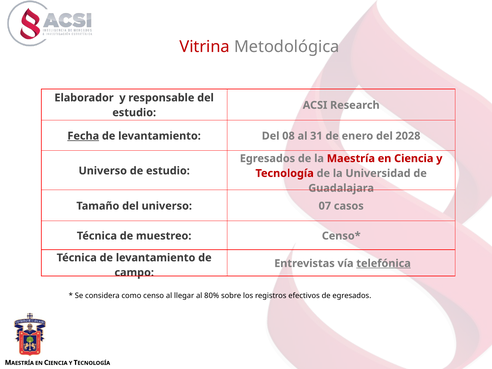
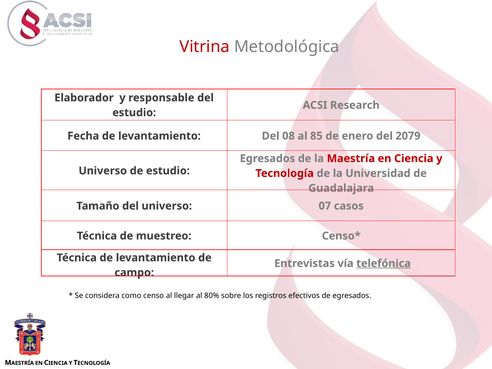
Fecha underline: present -> none
31: 31 -> 85
2028: 2028 -> 2079
